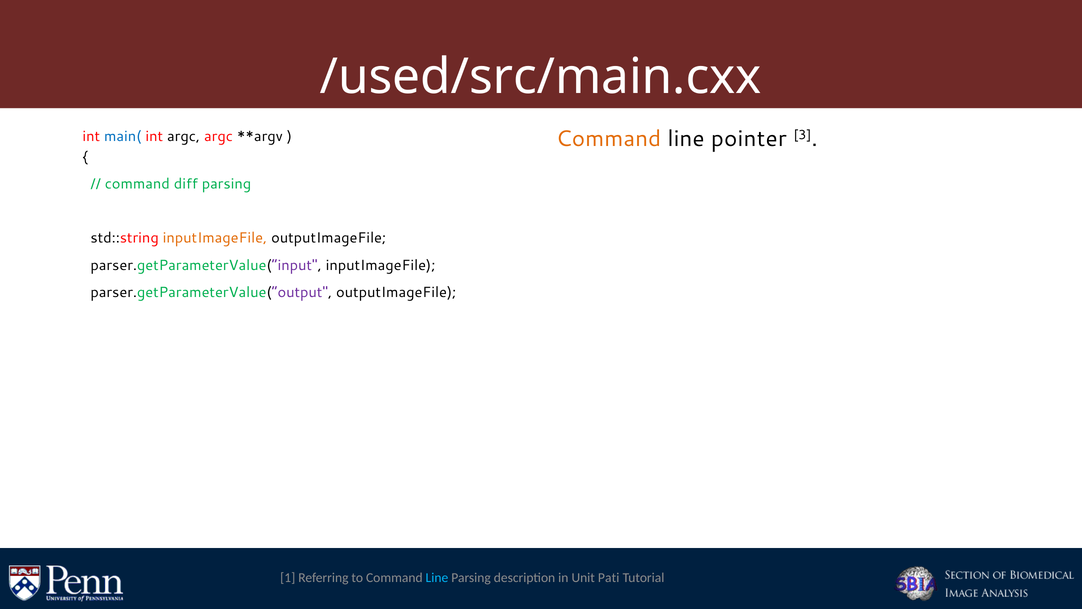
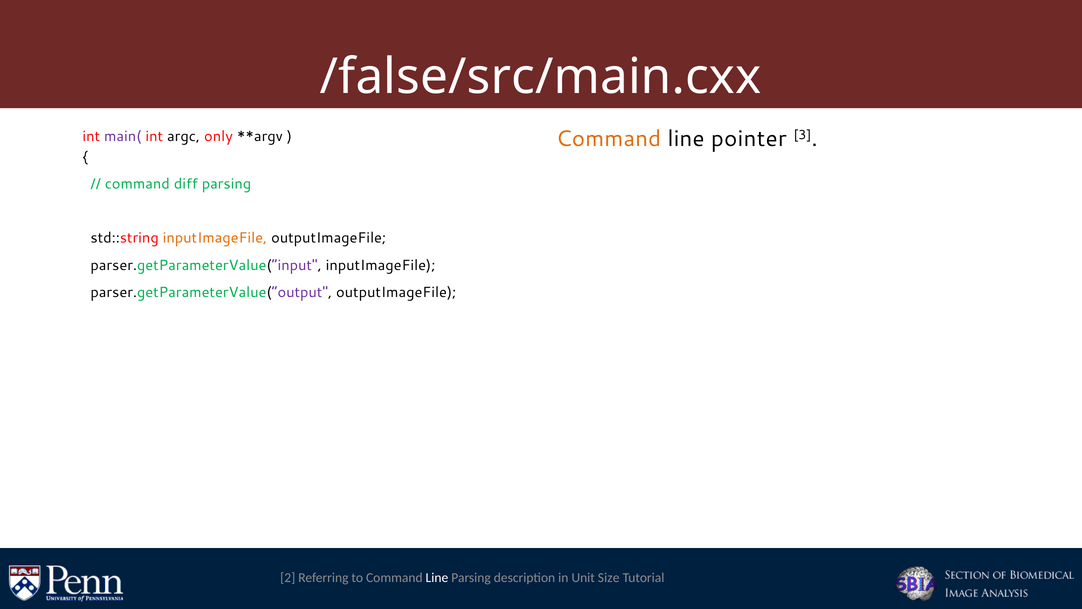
/used/src/main.cxx: /used/src/main.cxx -> /false/src/main.cxx
main( colour: blue -> purple
argc argc: argc -> only
1: 1 -> 2
Line at (437, 577) colour: light blue -> white
Pati: Pati -> Size
